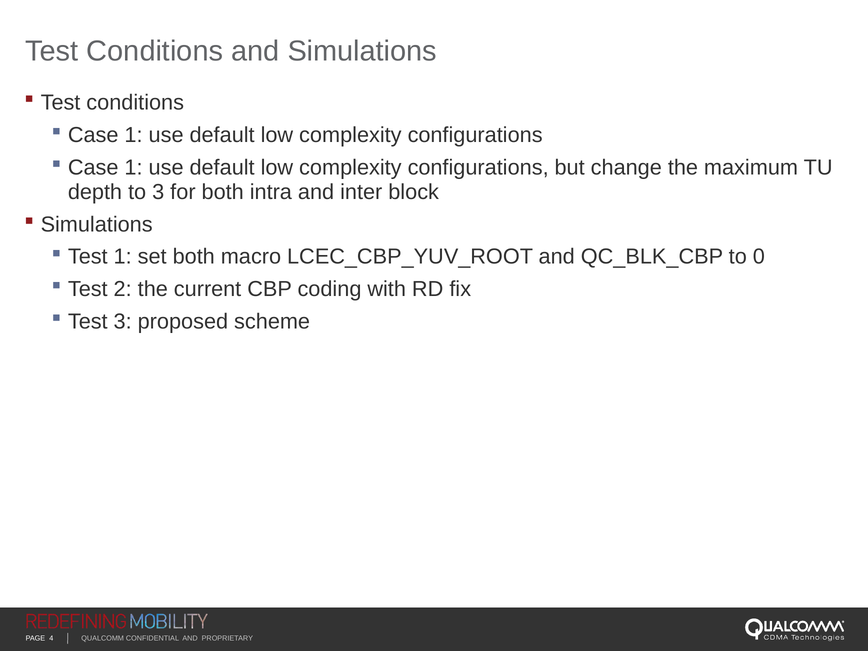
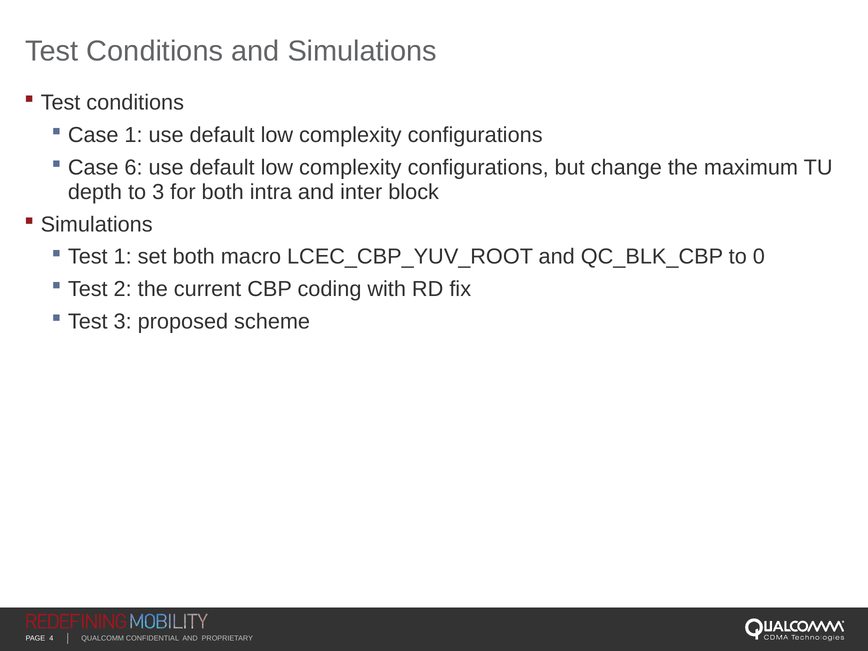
1 at (133, 167): 1 -> 6
